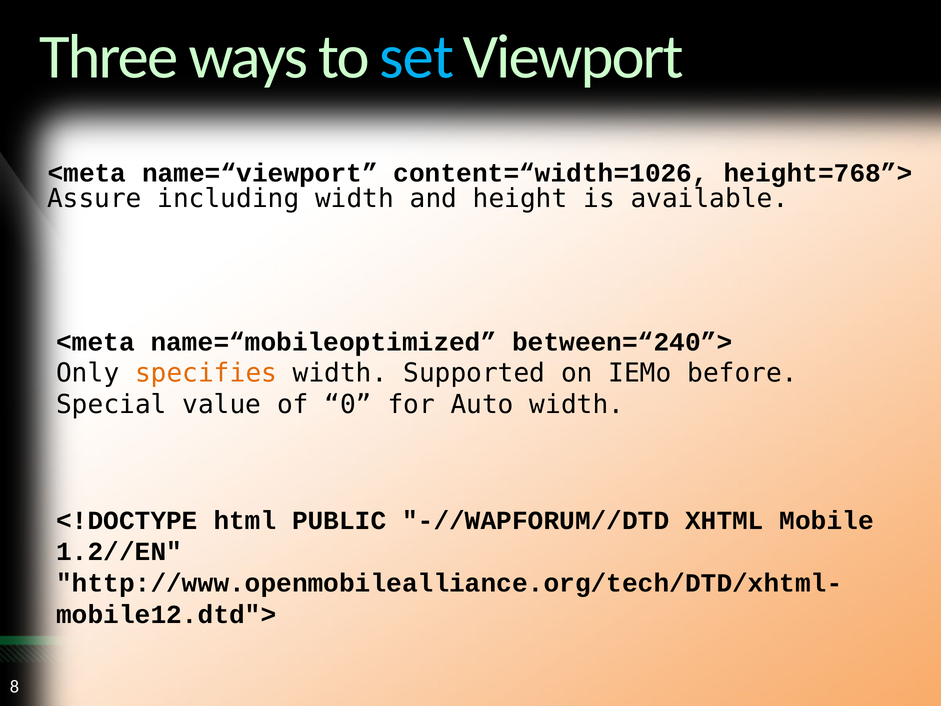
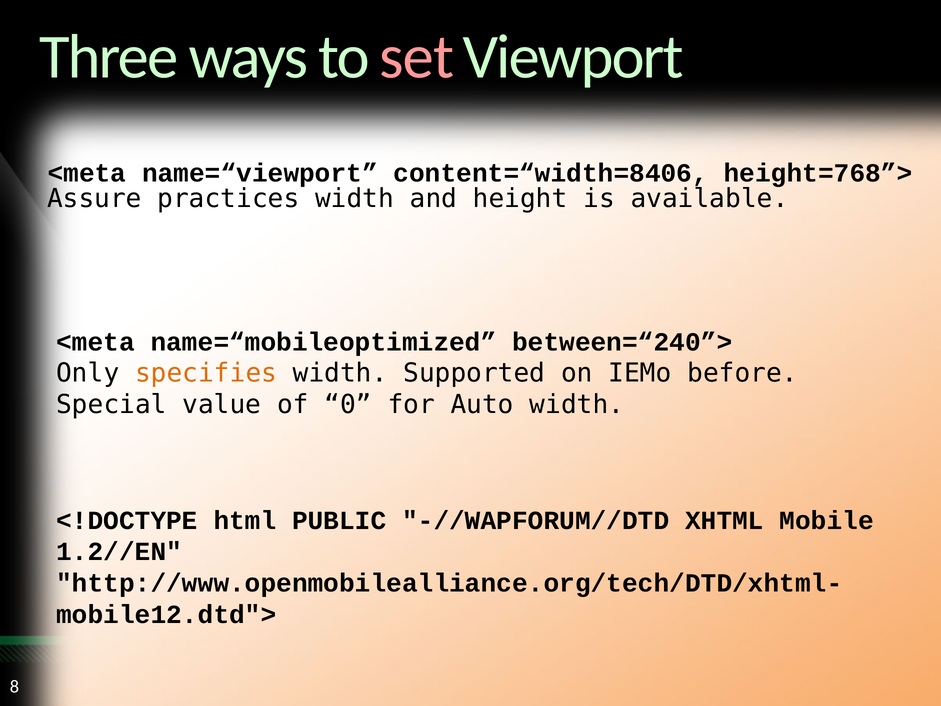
set colour: light blue -> pink
content=“width=1026: content=“width=1026 -> content=“width=8406
including: including -> practices
